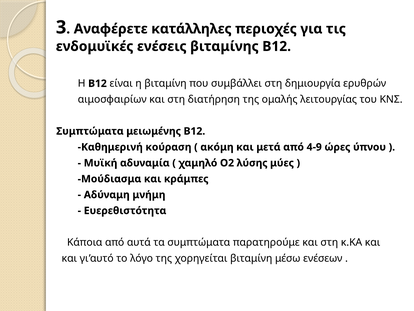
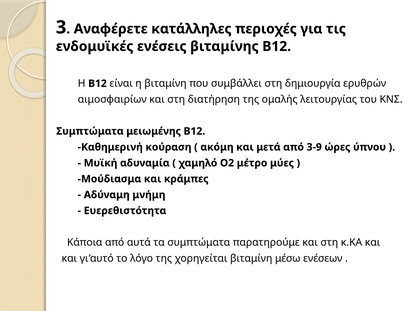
4-9: 4-9 -> 3-9
λύσης: λύσης -> μέτρο
